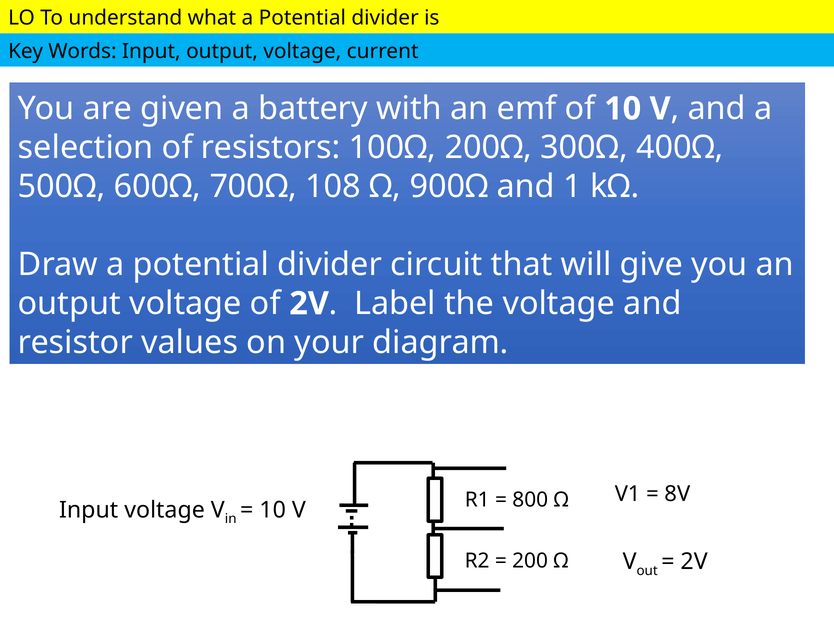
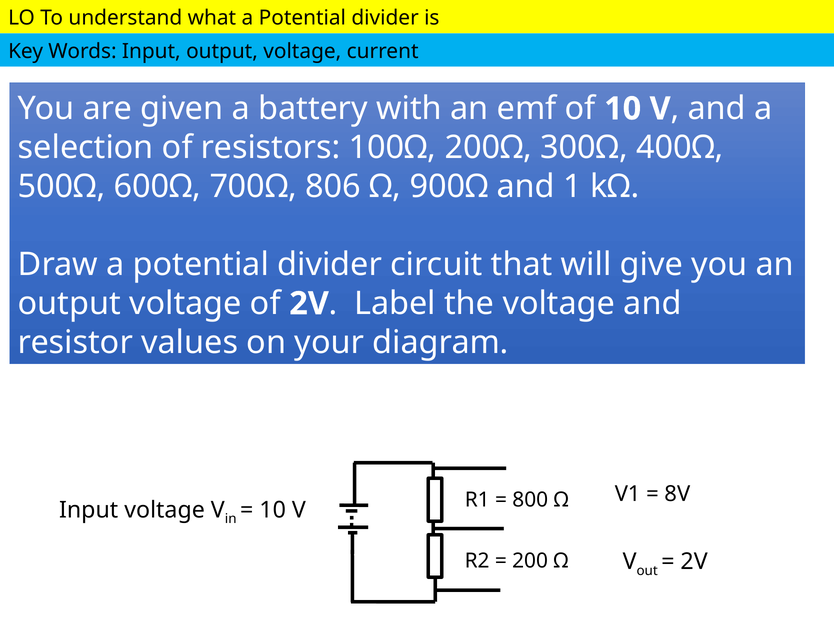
108: 108 -> 806
